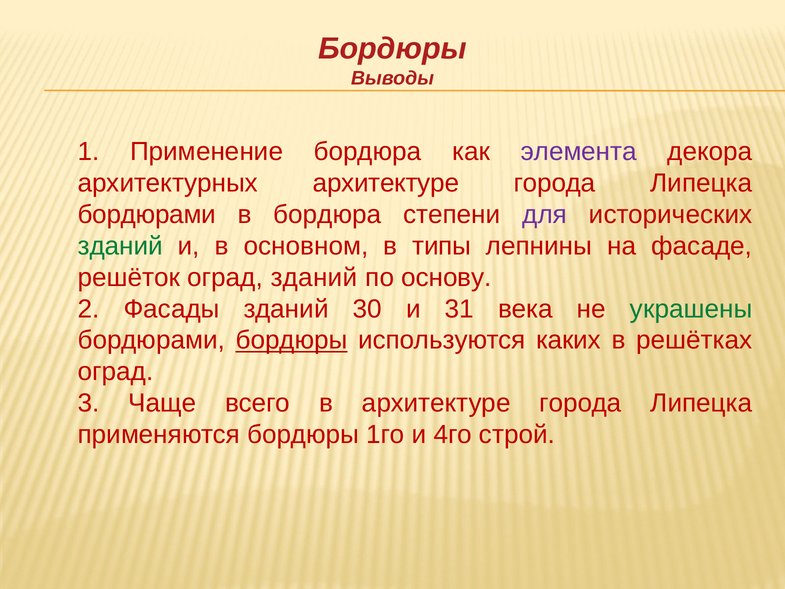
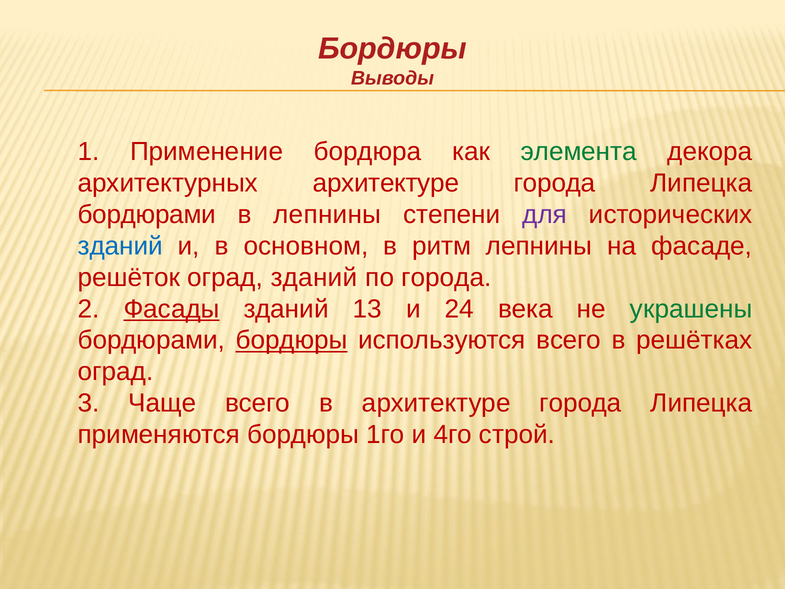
элемента colour: purple -> green
в бордюра: бордюра -> лепнины
зданий at (120, 246) colour: green -> blue
типы: типы -> ритм
по основу: основу -> города
Фасады underline: none -> present
30: 30 -> 13
31: 31 -> 24
используются каких: каких -> всего
